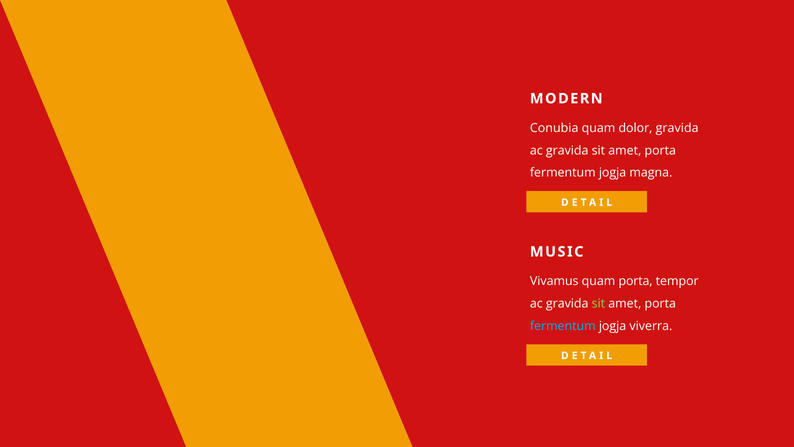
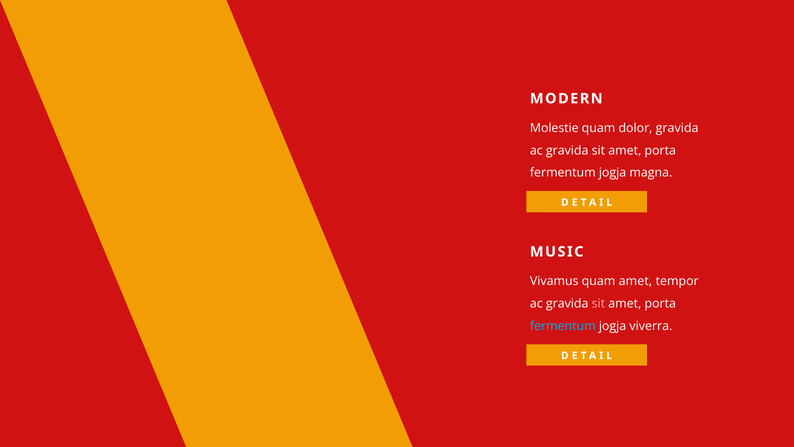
Conubia: Conubia -> Molestie
quam porta: porta -> amet
sit at (598, 303) colour: light green -> pink
